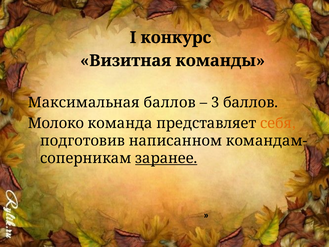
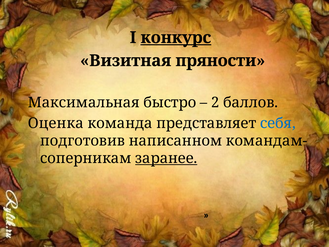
конкурс underline: none -> present
команды: команды -> пряности
Максимальная баллов: баллов -> быстро
3: 3 -> 2
Молоко: Молоко -> Оценка
себя colour: orange -> blue
